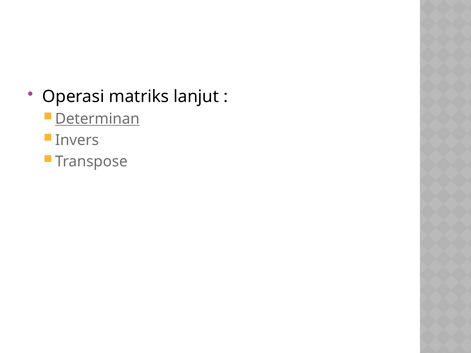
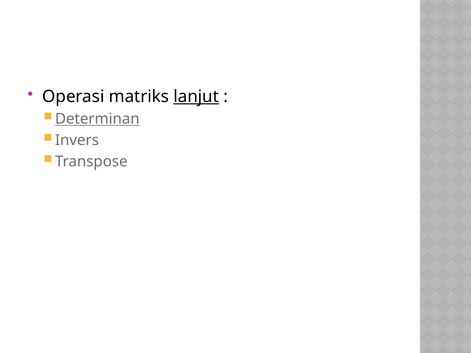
lanjut underline: none -> present
